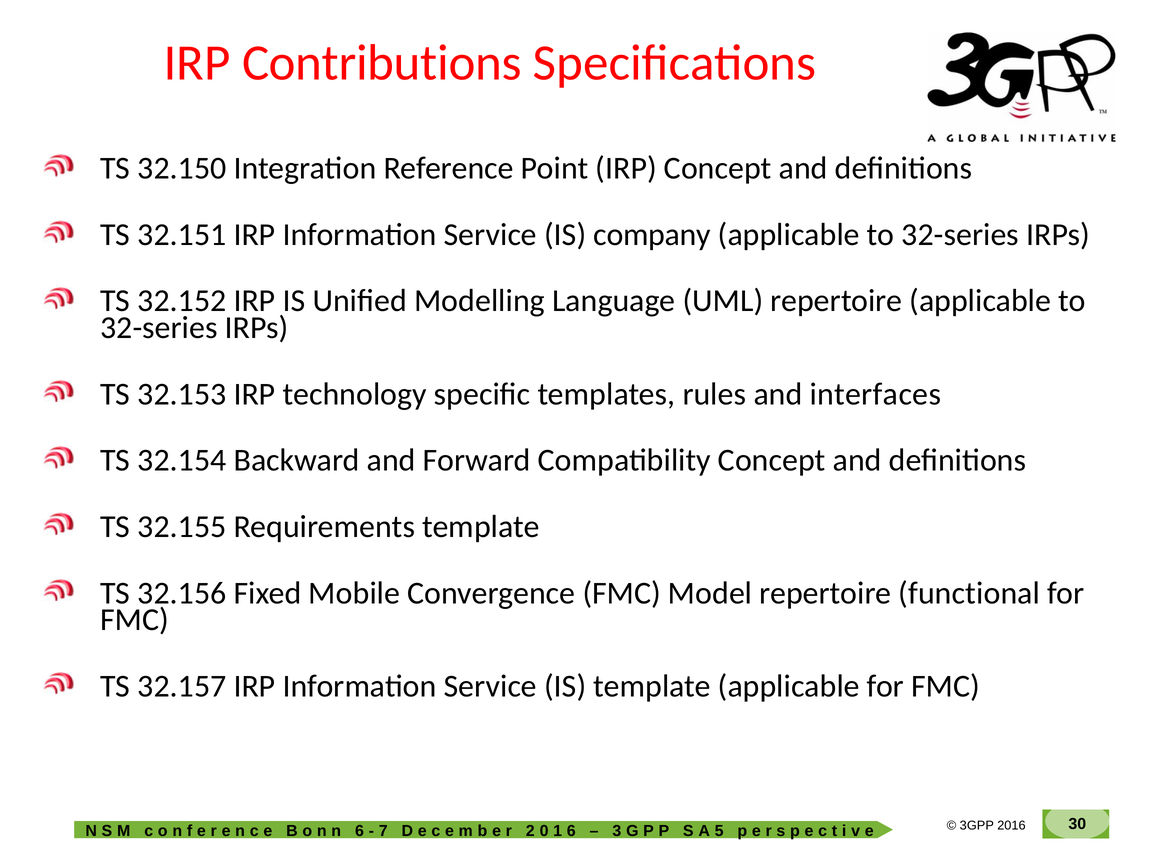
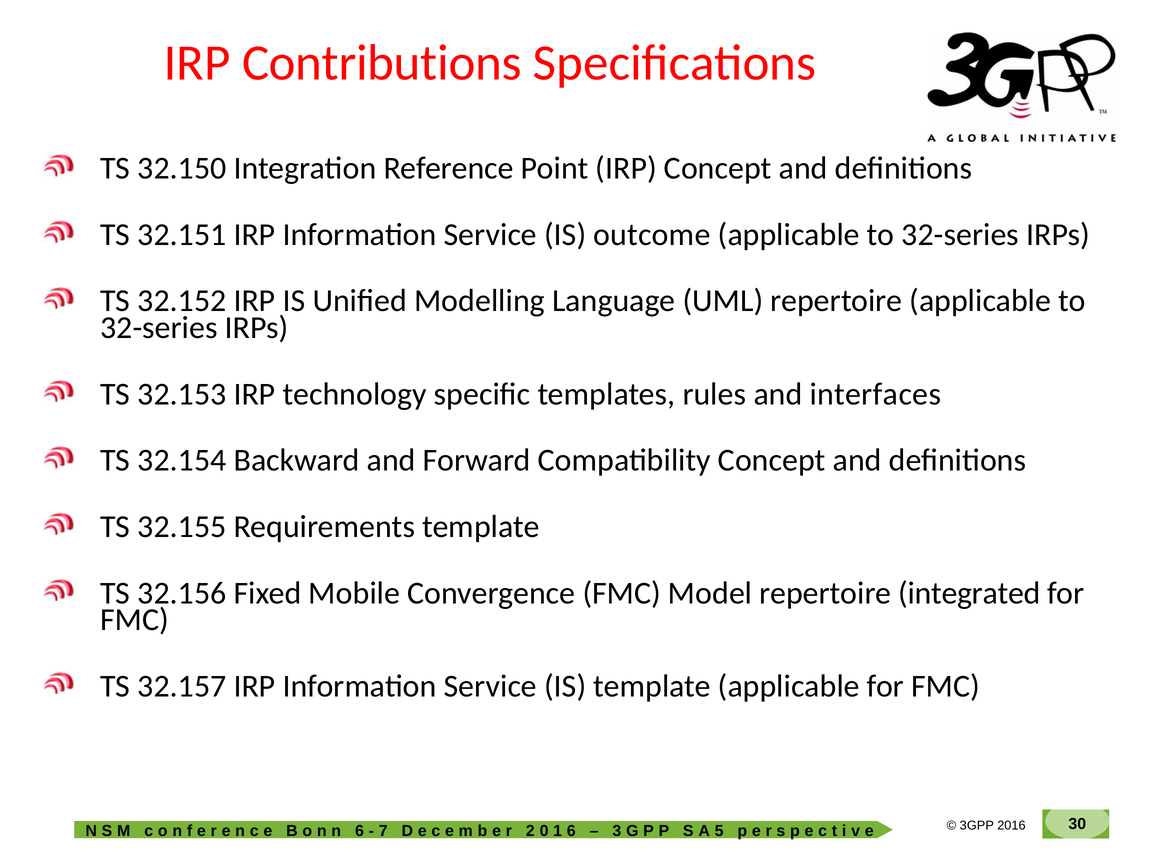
company: company -> outcome
functional: functional -> integrated
